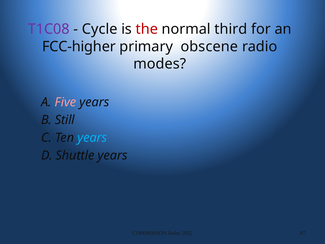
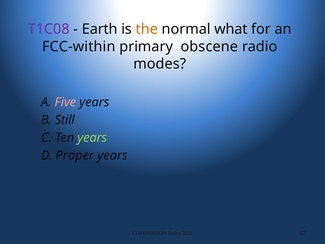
Cycle: Cycle -> Earth
the colour: red -> orange
third: third -> what
FCC-higher: FCC-higher -> FCC-within
years at (92, 137) colour: light blue -> light green
Shuttle: Shuttle -> Proper
